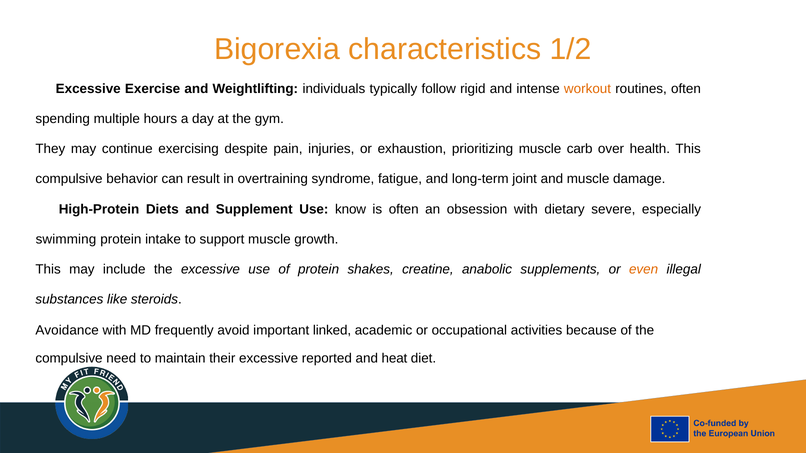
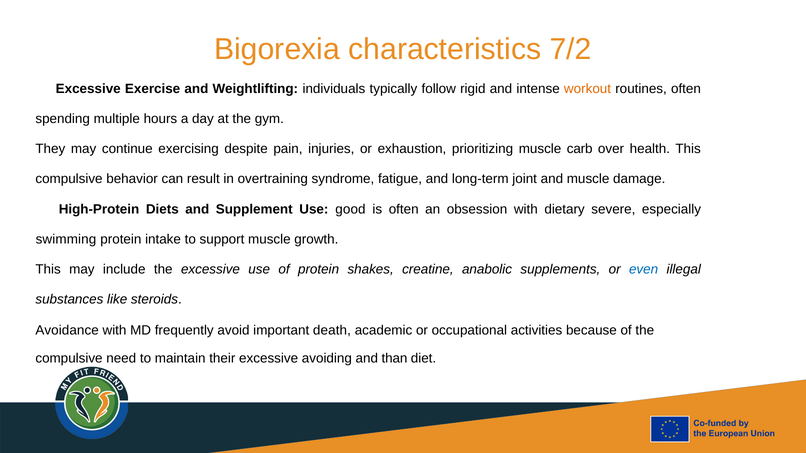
1/2: 1/2 -> 7/2
know: know -> good
even colour: orange -> blue
linked: linked -> death
reported: reported -> avoiding
heat: heat -> than
